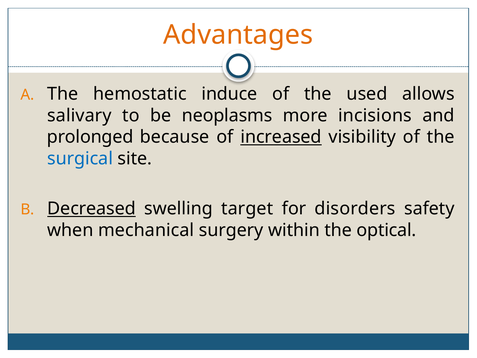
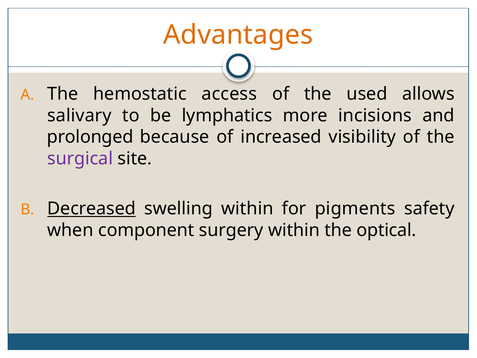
induce: induce -> access
neoplasms: neoplasms -> lymphatics
increased underline: present -> none
surgical colour: blue -> purple
swelling target: target -> within
disorders: disorders -> pigments
mechanical: mechanical -> component
